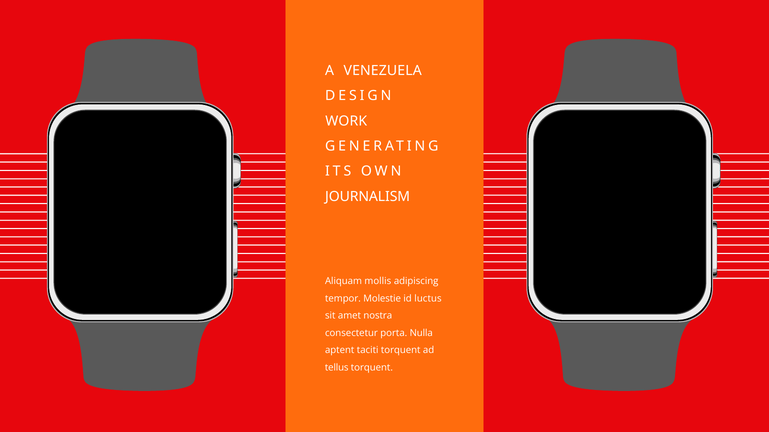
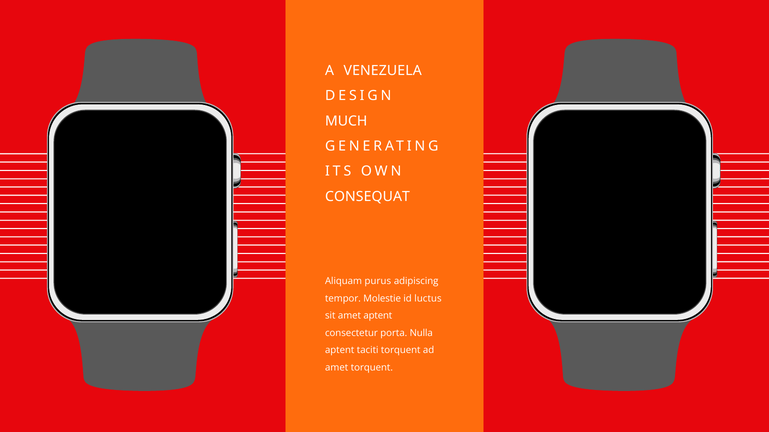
WORK: WORK -> MUCH
JOURNALISM: JOURNALISM -> CONSEQUAT
mollis: mollis -> purus
amet nostra: nostra -> aptent
tellus at (337, 368): tellus -> amet
